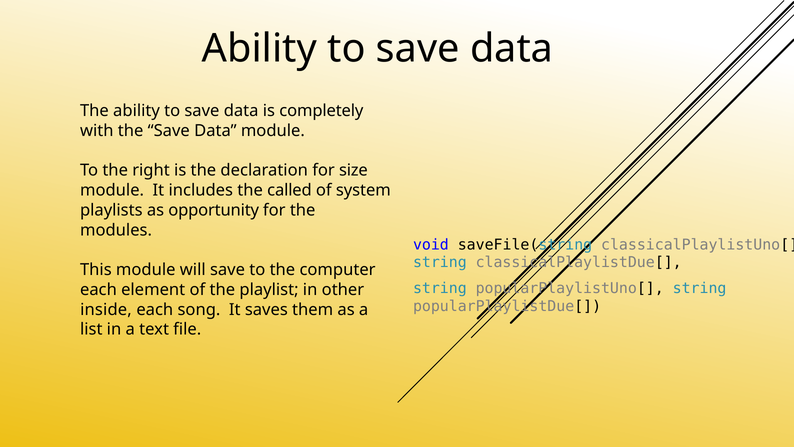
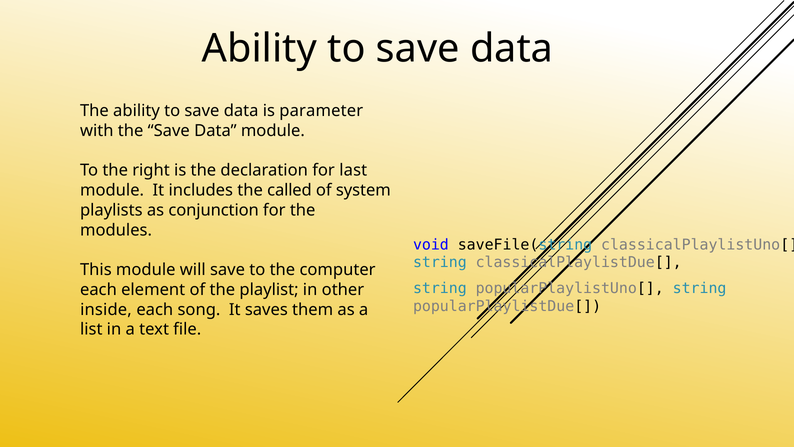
completely: completely -> parameter
size: size -> last
opportunity: opportunity -> conjunction
